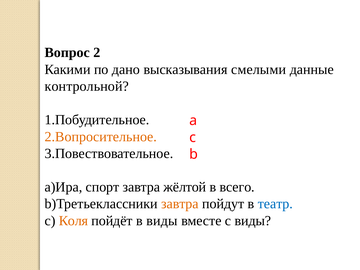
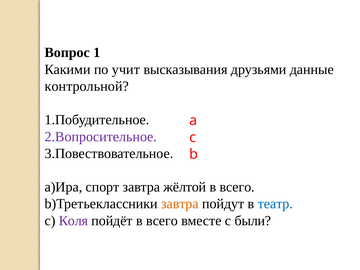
2: 2 -> 1
дано: дано -> учит
смелыми: смелыми -> друзьями
2.Вопросительное colour: orange -> purple
Коля colour: orange -> purple
пойдёт в виды: виды -> всего
с виды: виды -> были
